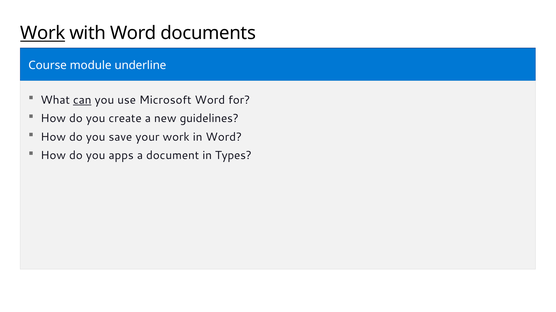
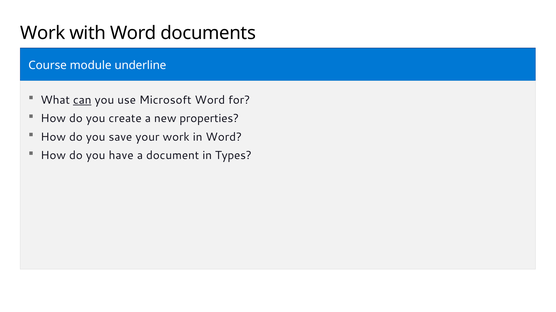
Work at (43, 33) underline: present -> none
guidelines: guidelines -> properties
apps: apps -> have
